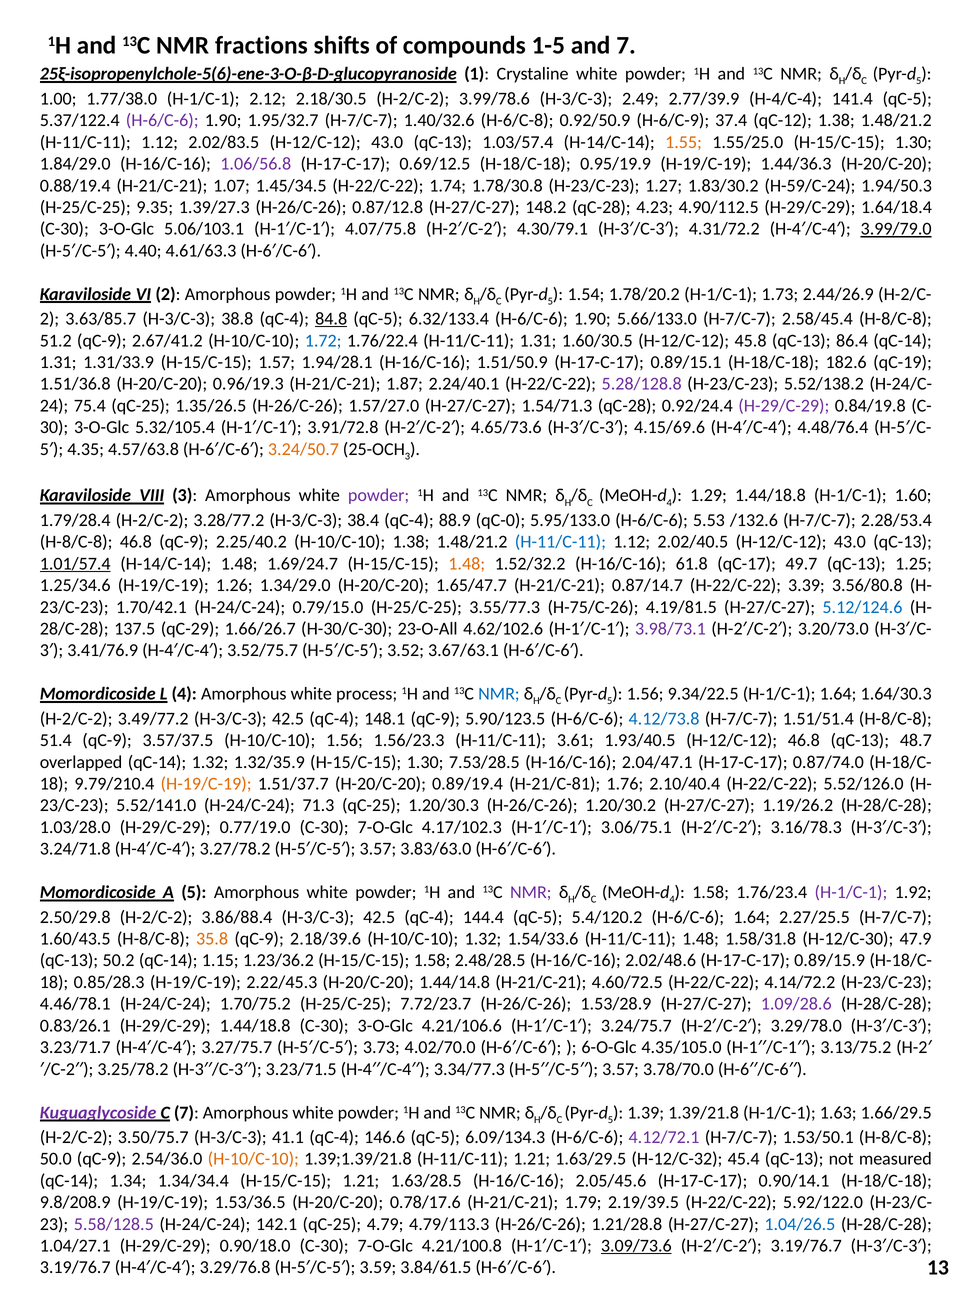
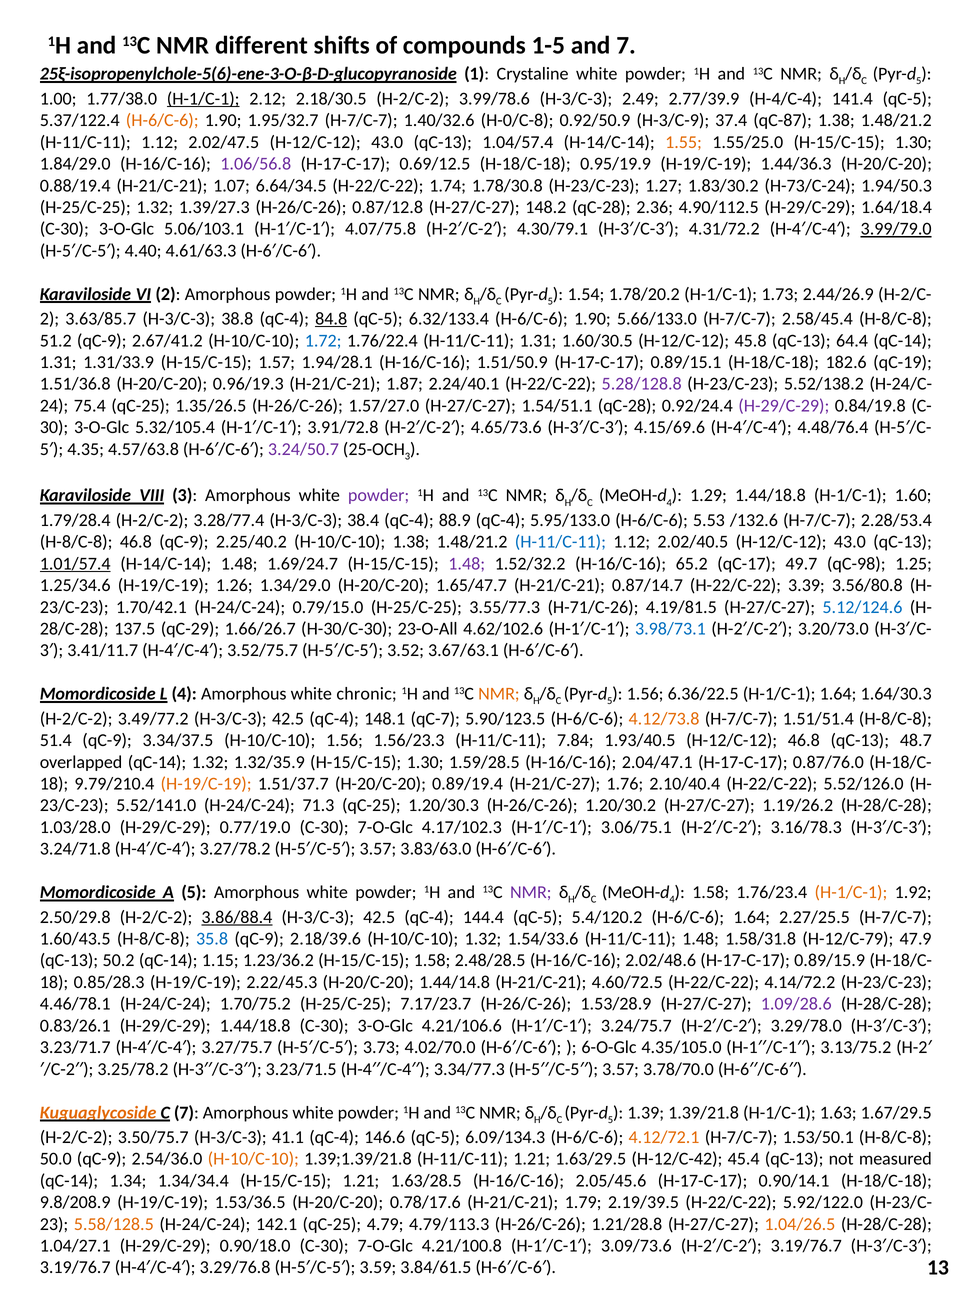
fractions: fractions -> different
H-1/C-1 at (203, 99) underline: none -> present
H-6/C-6 at (162, 120) colour: purple -> orange
H-6/C-8: H-6/C-8 -> H-0/C-8
H-6/C-9: H-6/C-9 -> H-3/C-9
qC-12: qC-12 -> qC-87
2.02/83.5: 2.02/83.5 -> 2.02/47.5
1.03/57.4: 1.03/57.4 -> 1.04/57.4
1.45/34.5: 1.45/34.5 -> 6.64/34.5
H-59/C-24: H-59/C-24 -> H-73/C-24
H-25/C-25 9.35: 9.35 -> 1.32
4.23: 4.23 -> 2.36
86.4: 86.4 -> 64.4
1.54/71.3: 1.54/71.3 -> 1.54/51.1
3.24/50.7 colour: orange -> purple
3.28/77.2: 3.28/77.2 -> 3.28/77.4
88.9 qC-0: qC-0 -> qC-4
1.48 at (467, 564) colour: orange -> purple
61.8: 61.8 -> 65.2
49.7 qC-13: qC-13 -> qC-98
H-75/C-26: H-75/C-26 -> H-71/C-26
3.98/73.1 colour: purple -> blue
3.41/76.9: 3.41/76.9 -> 3.41/11.7
process: process -> chronic
NMR at (499, 694) colour: blue -> orange
9.34/22.5: 9.34/22.5 -> 6.36/22.5
148.1 qC-9: qC-9 -> qC-7
4.12/73.8 colour: blue -> orange
3.57/37.5: 3.57/37.5 -> 3.34/37.5
3.61: 3.61 -> 7.84
7.53/28.5: 7.53/28.5 -> 1.59/28.5
0.87/74.0: 0.87/74.0 -> 0.87/76.0
H-21/C-81: H-21/C-81 -> H-21/C-27
H-1/C-1 at (851, 893) colour: purple -> orange
3.86/88.4 underline: none -> present
35.8 colour: orange -> blue
H-12/C-30: H-12/C-30 -> H-12/C-79
7.72/23.7: 7.72/23.7 -> 7.17/23.7
Kuguaglycoside colour: purple -> orange
1.66/29.5: 1.66/29.5 -> 1.67/29.5
4.12/72.1 colour: purple -> orange
H-12/C-32: H-12/C-32 -> H-12/C-42
5.58/128.5 colour: purple -> orange
1.04/26.5 colour: blue -> orange
3.09/73.6 underline: present -> none
